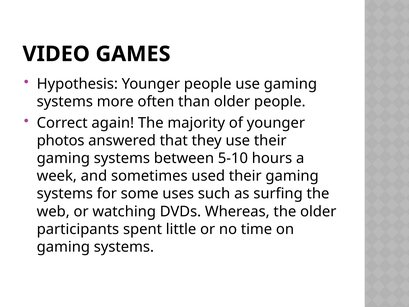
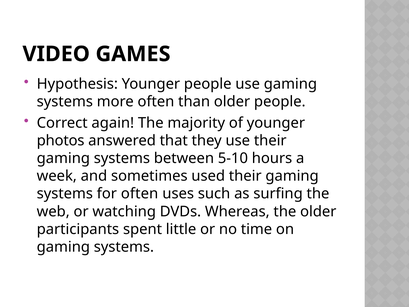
for some: some -> often
